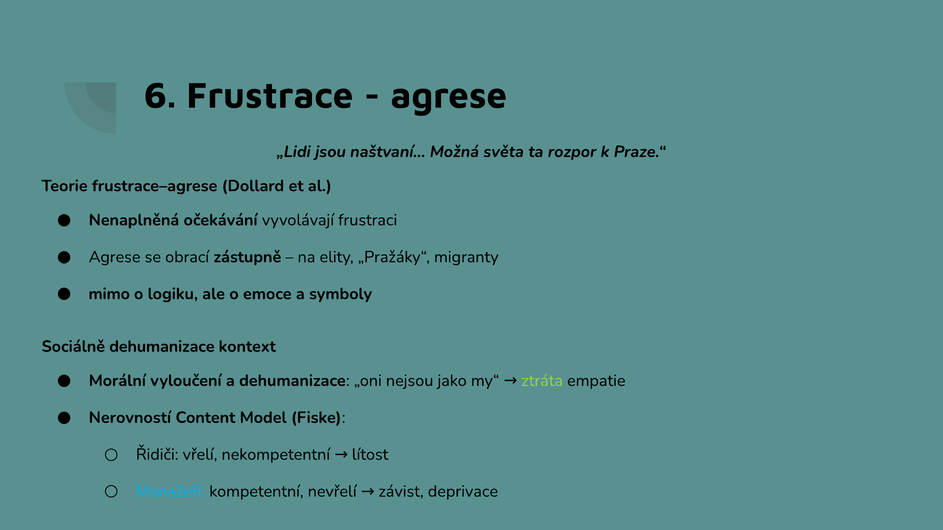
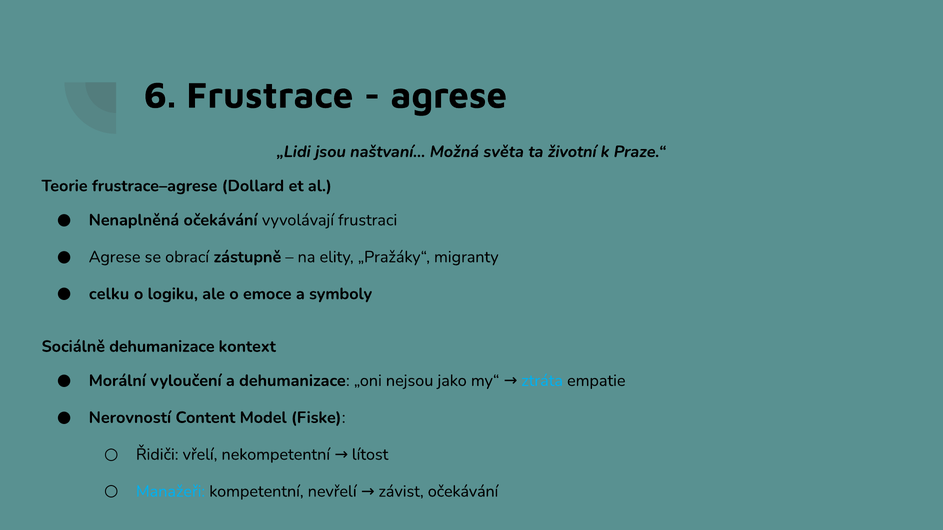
rozpor: rozpor -> životní
mimo: mimo -> celku
ztráta colour: light green -> light blue
závist deprivace: deprivace -> očekávání
